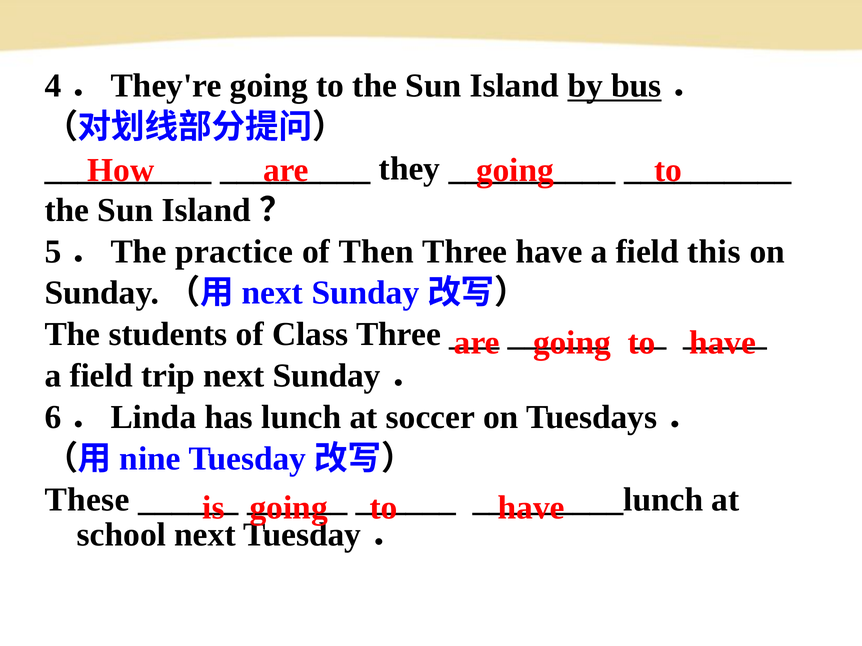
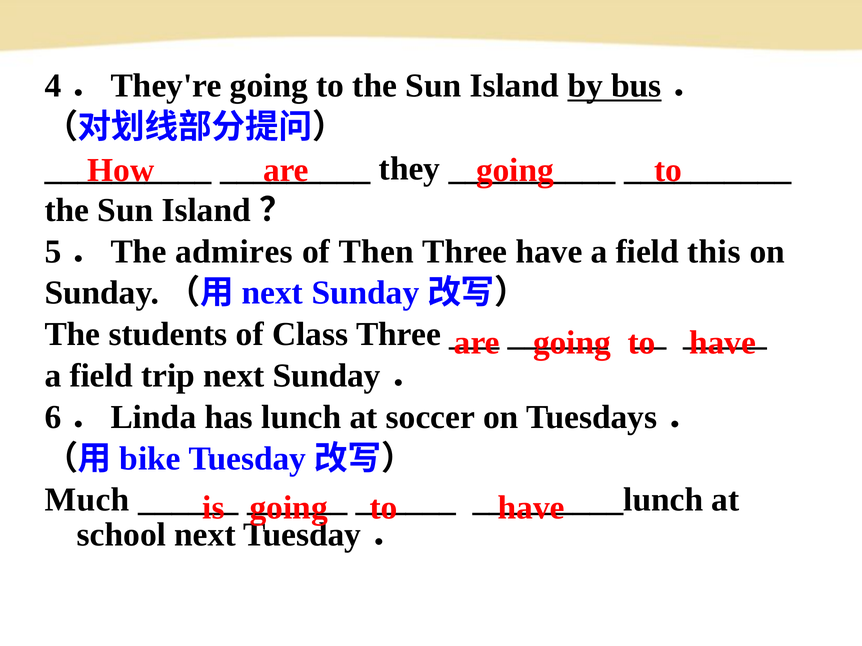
practice: practice -> admires
nine: nine -> bike
These: These -> Much
